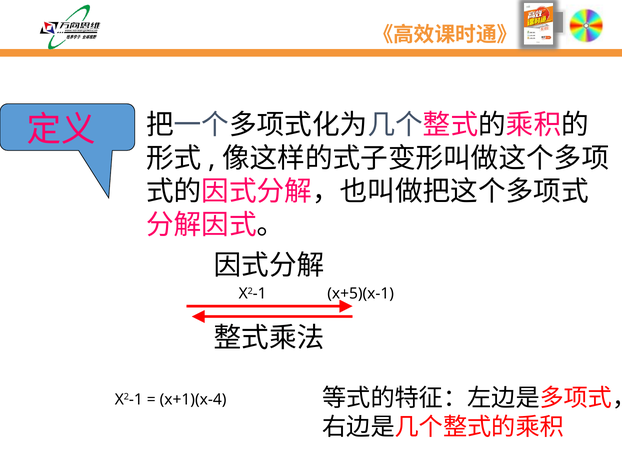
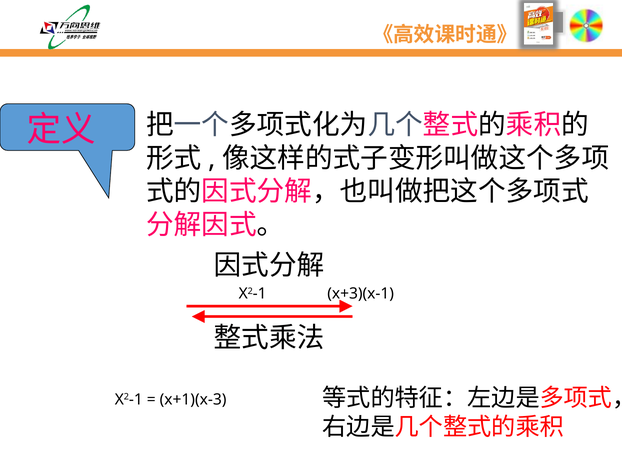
x+5)(x-1: x+5)(x-1 -> x+3)(x-1
x+1)(x-4: x+1)(x-4 -> x+1)(x-3
